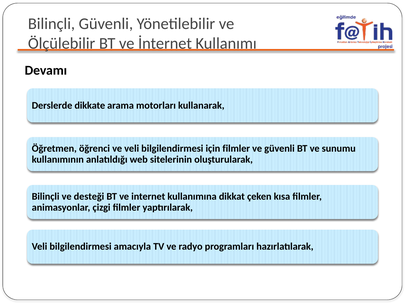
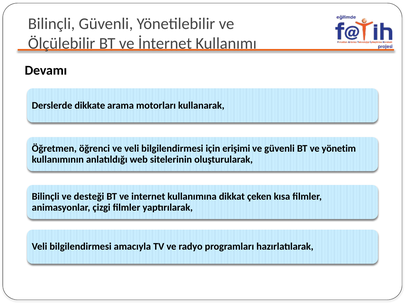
için filmler: filmler -> erişimi
sunumu: sunumu -> yönetim
